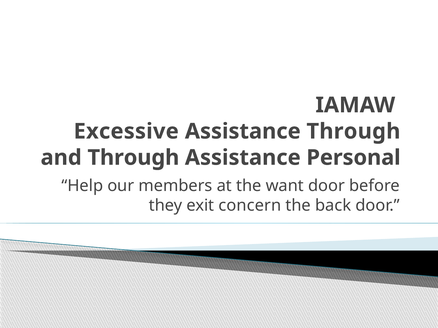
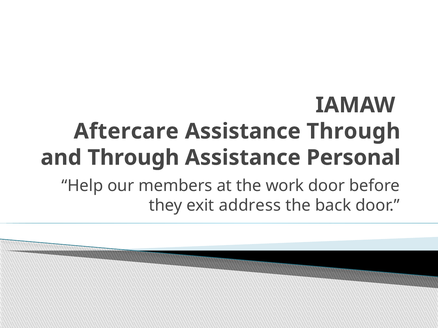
Excessive: Excessive -> Aftercare
want: want -> work
concern: concern -> address
